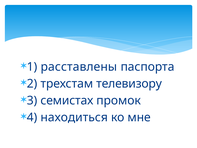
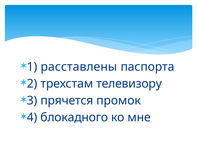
семистах: семистах -> прячется
находиться: находиться -> блокадного
